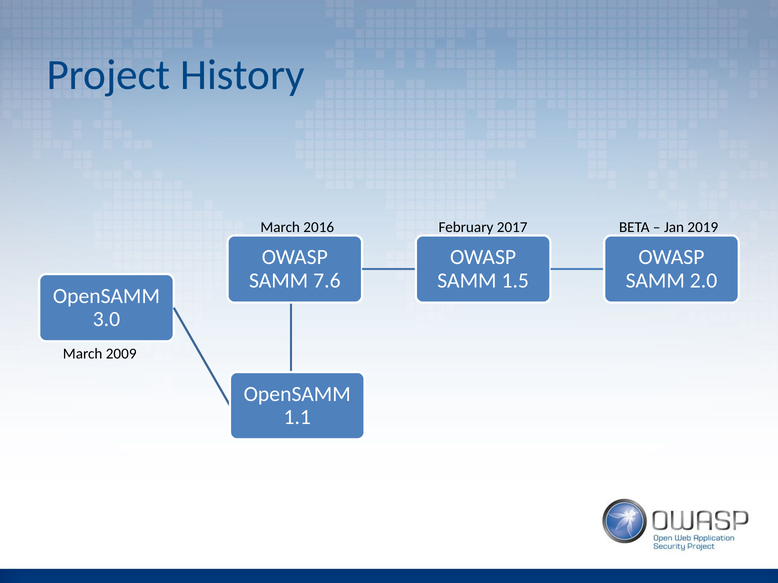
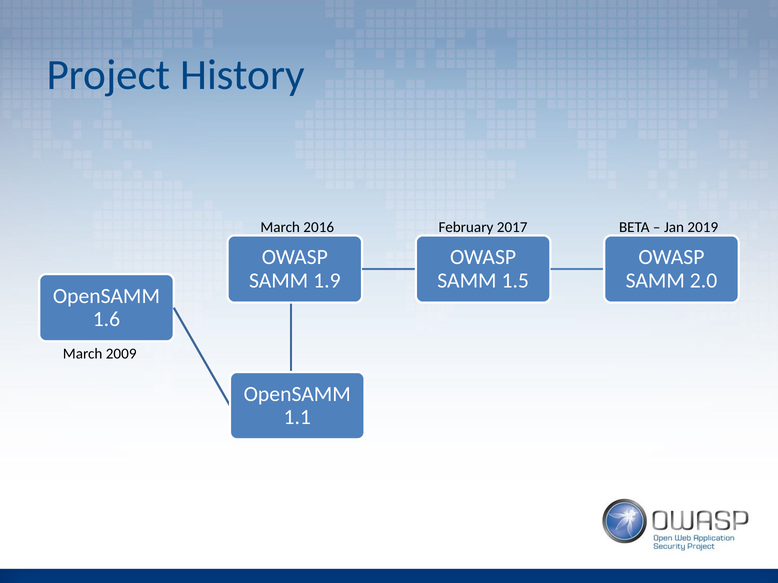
7.6: 7.6 -> 1.9
3.0: 3.0 -> 1.6
